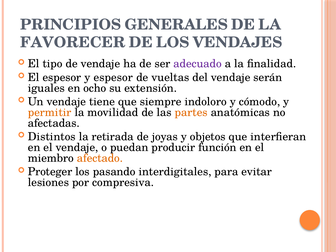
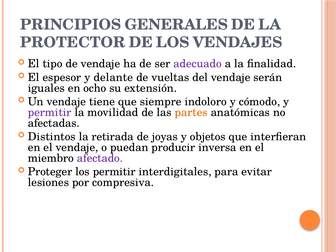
FAVORECER: FAVORECER -> PROTECTOR
y espesor: espesor -> delante
permitir at (50, 112) colour: orange -> purple
función: función -> inversa
afectado colour: orange -> purple
los pasando: pasando -> permitir
